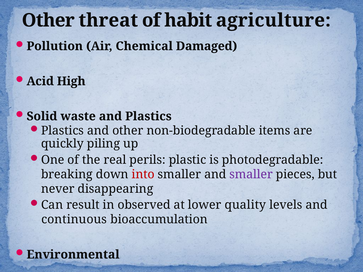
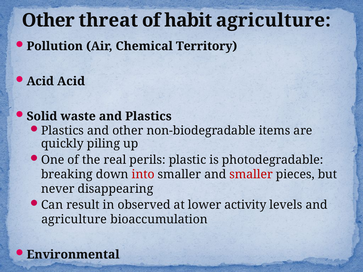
Damaged: Damaged -> Territory
Acid High: High -> Acid
smaller at (251, 175) colour: purple -> red
quality: quality -> activity
continuous at (74, 220): continuous -> agriculture
